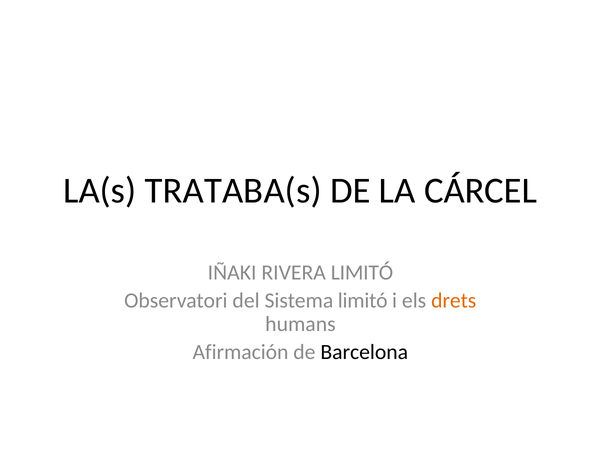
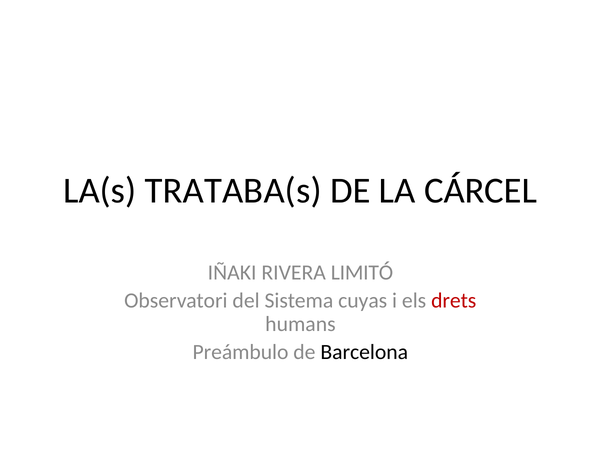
Sistema limitó: limitó -> cuyas
drets colour: orange -> red
Afirmación: Afirmación -> Preámbulo
